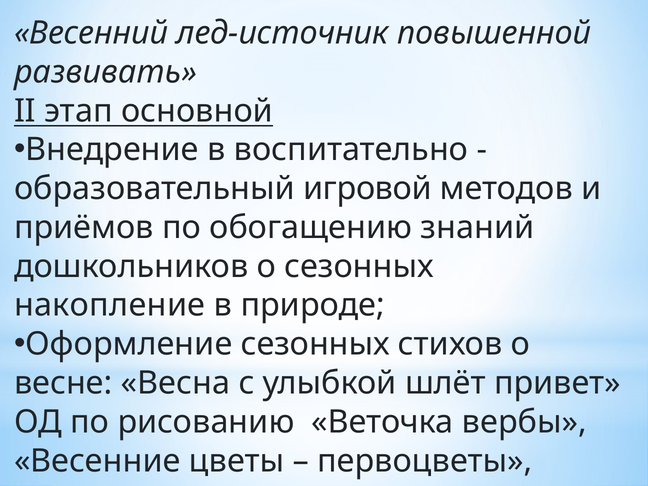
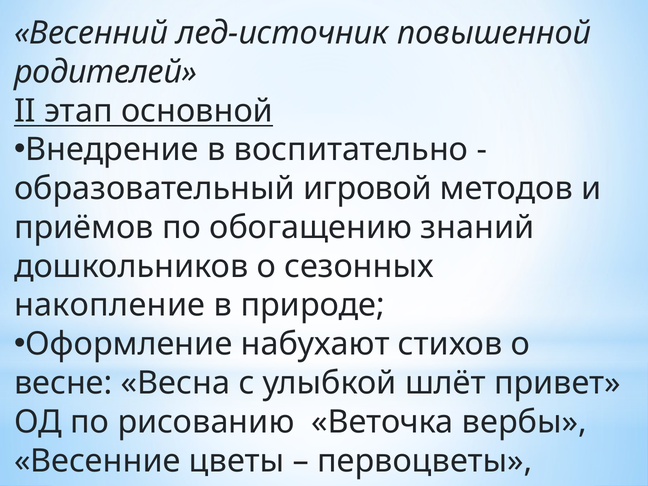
развивать: развивать -> родителей
Оформление сезонных: сезонных -> набухают
